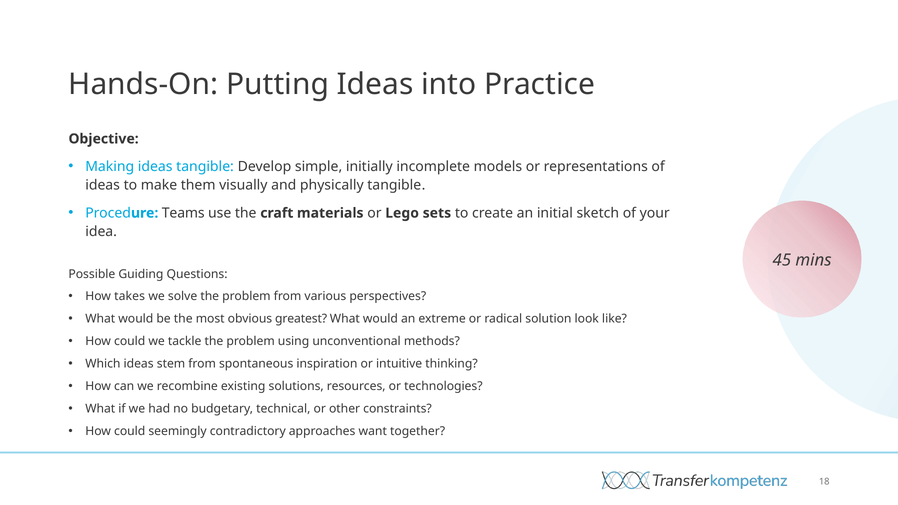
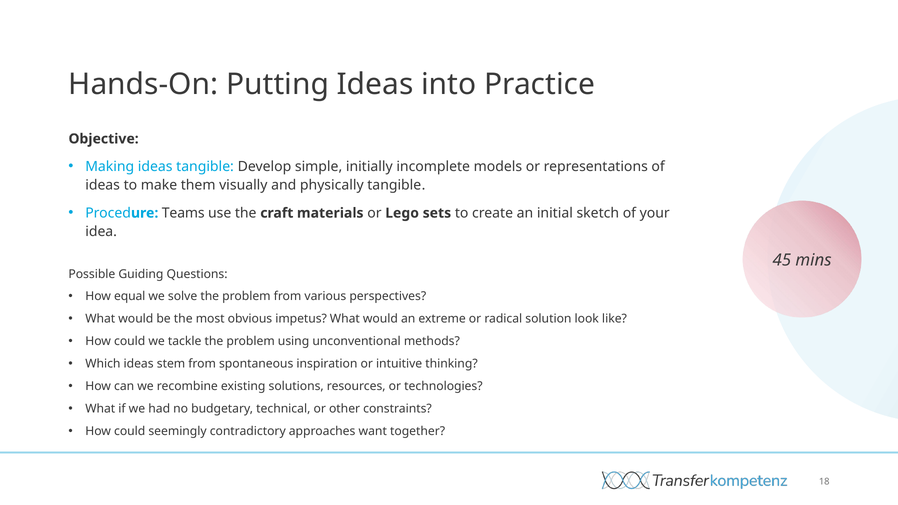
takes: takes -> equal
greatest: greatest -> impetus
